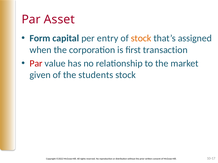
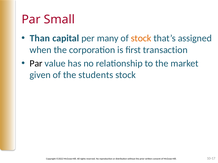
Asset: Asset -> Small
Form: Form -> Than
entry: entry -> many
Par at (36, 64) colour: red -> black
